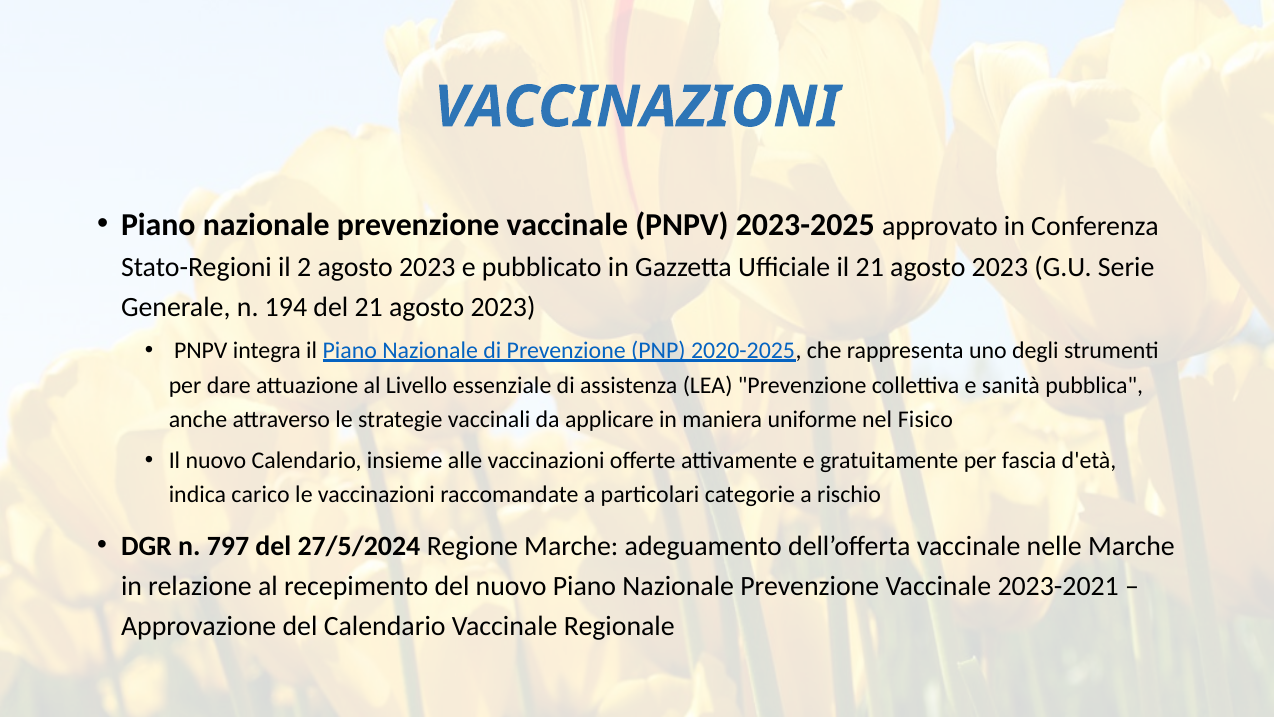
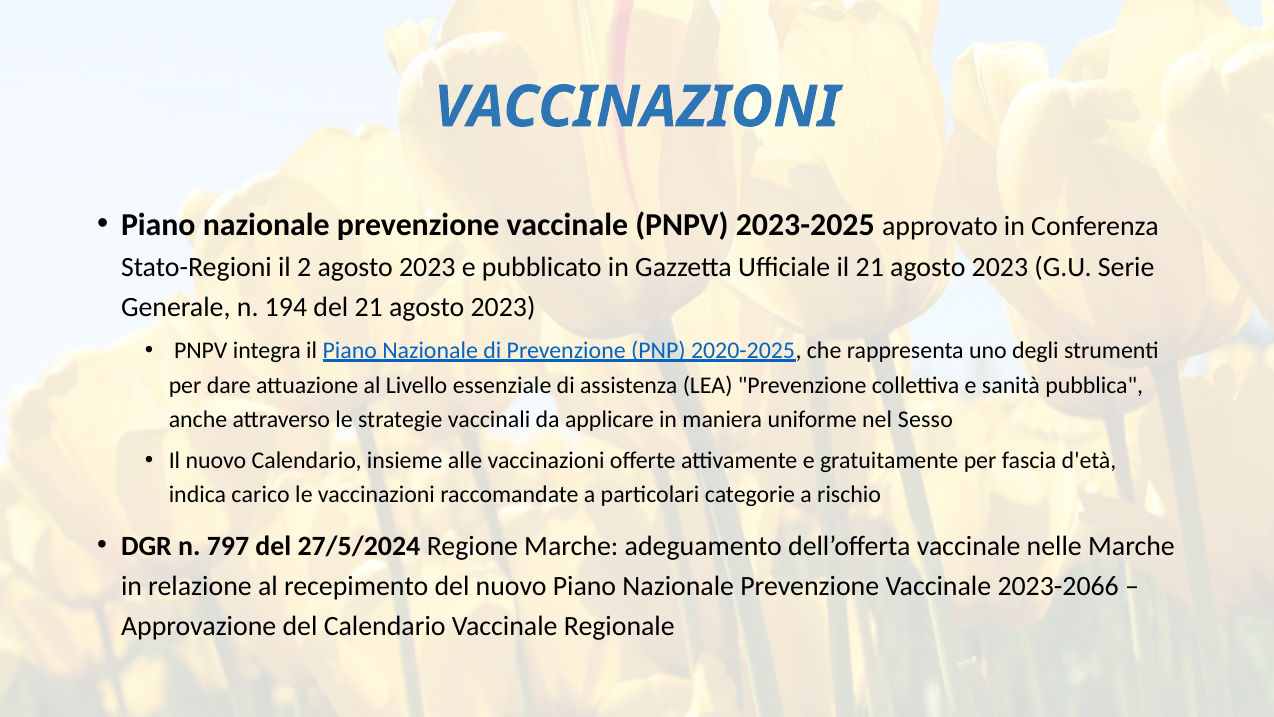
Fisico: Fisico -> Sesso
2023-2021: 2023-2021 -> 2023-2066
